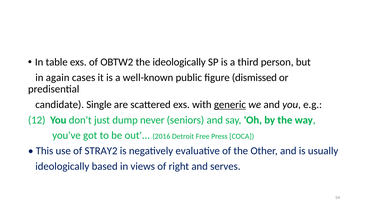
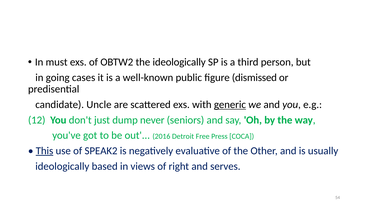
table: table -> must
again: again -> going
Single: Single -> Uncle
This underline: none -> present
STRAY2: STRAY2 -> SPEAK2
